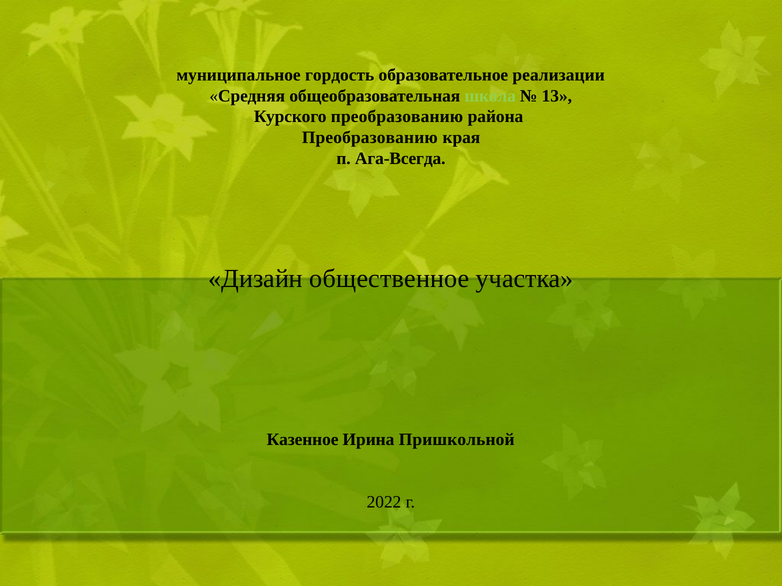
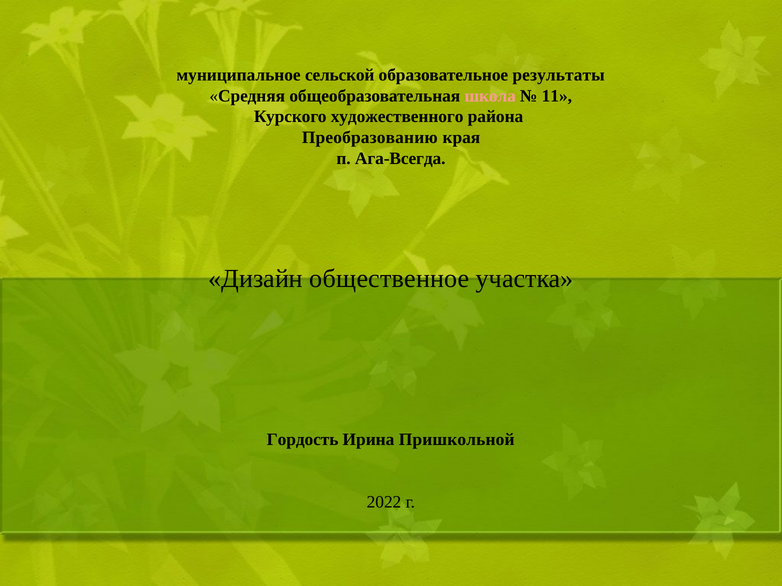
гордость: гордость -> сельской
реализации: реализации -> результаты
школа colour: light green -> pink
13: 13 -> 11
Курского преобразованию: преобразованию -> художественного
Казенное: Казенное -> Гордость
